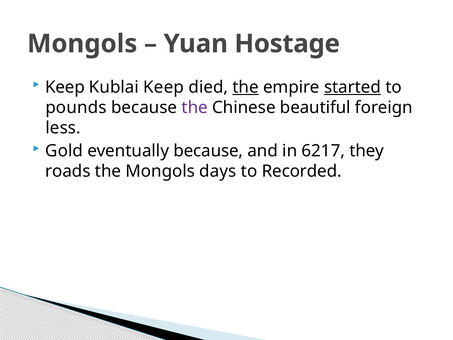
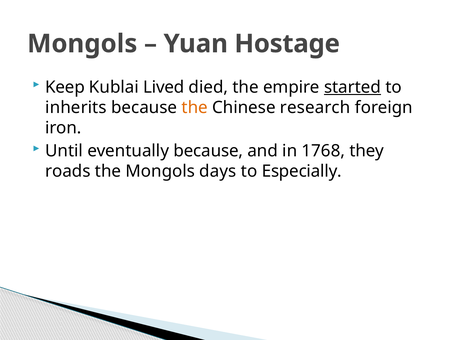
Kublai Keep: Keep -> Lived
the at (246, 87) underline: present -> none
pounds: pounds -> inherits
the at (195, 107) colour: purple -> orange
beautiful: beautiful -> research
less: less -> iron
Gold: Gold -> Until
6217: 6217 -> 1768
Recorded: Recorded -> Especially
